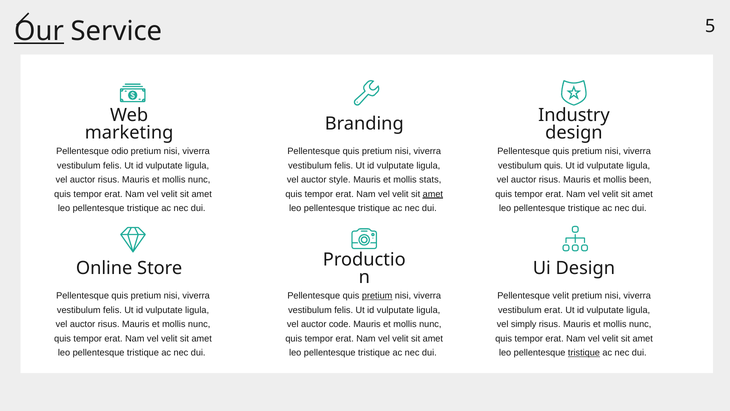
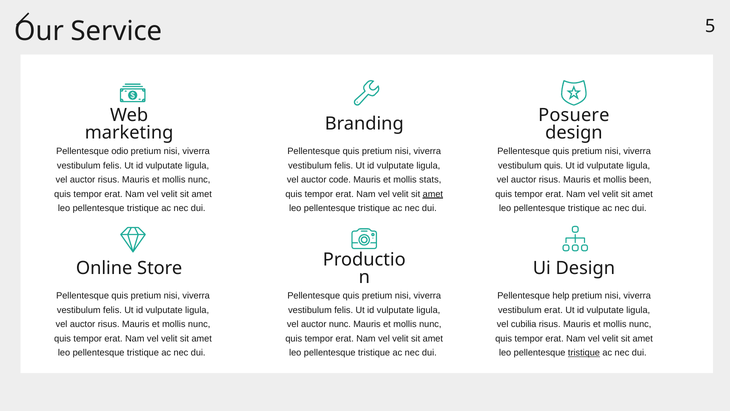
Our underline: present -> none
Industry: Industry -> Posuere
style: style -> code
pretium at (377, 296) underline: present -> none
Pellentesque velit: velit -> help
auctor code: code -> nunc
simply: simply -> cubilia
